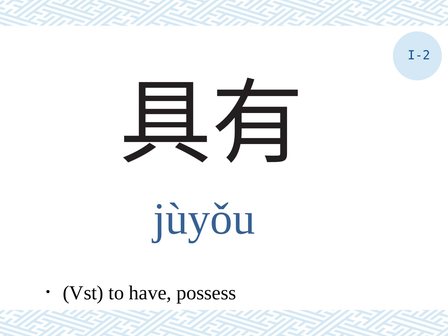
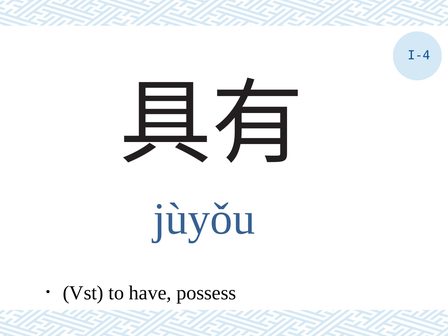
I-2: I-2 -> I-4
